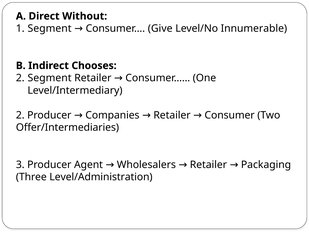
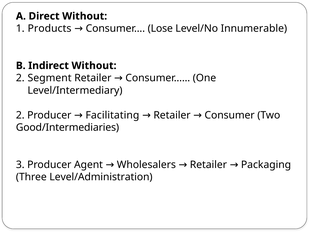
Segment at (50, 28): Segment -> Products
Give: Give -> Lose
Indirect Chooses: Chooses -> Without
Companies: Companies -> Facilitating
Offer/Intermediaries: Offer/Intermediaries -> Good/Intermediaries
